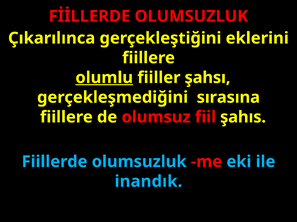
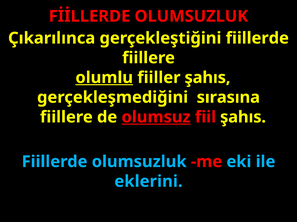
gerçekleştiğini eklerini: eklerini -> fiillerde
fiiller şahsı: şahsı -> şahıs
olumsuz underline: none -> present
inandık: inandık -> eklerini
